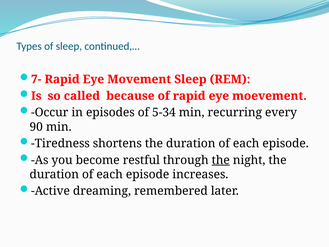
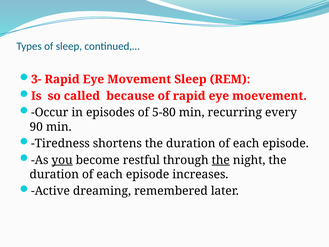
7-: 7- -> 3-
5-34: 5-34 -> 5-80
you underline: none -> present
